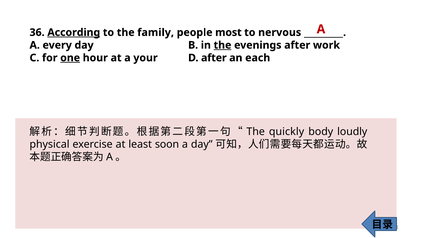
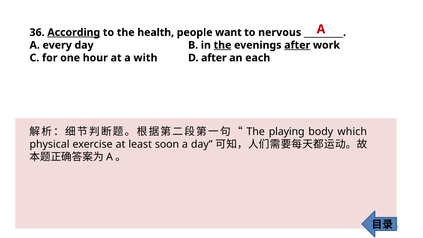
family: family -> health
most: most -> want
after at (297, 45) underline: none -> present
one underline: present -> none
your: your -> with
quickly: quickly -> playing
loudly: loudly -> which
